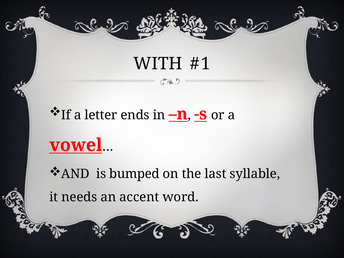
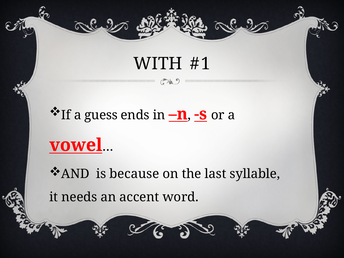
letter: letter -> guess
bumped: bumped -> because
